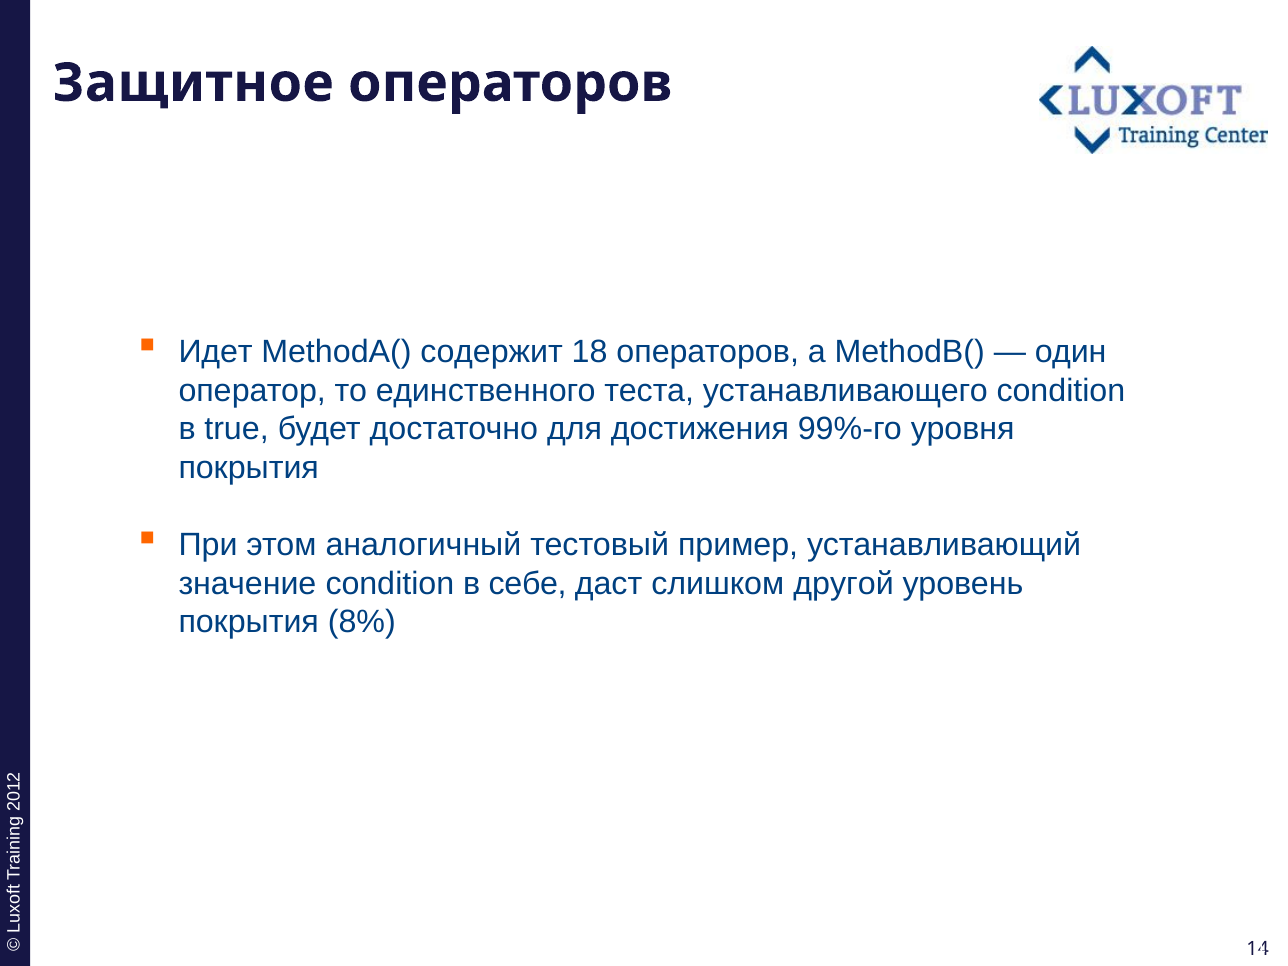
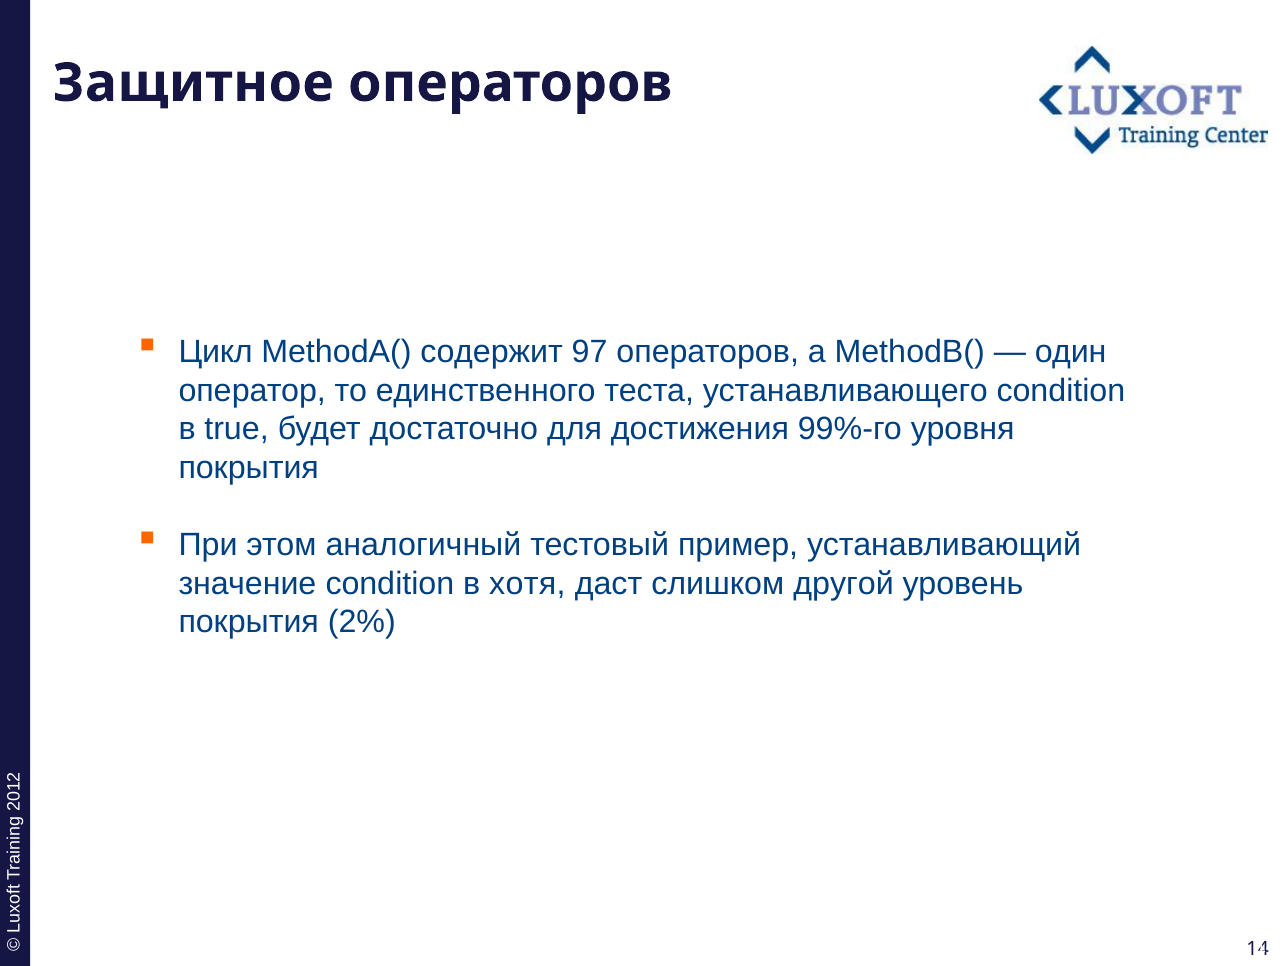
Идет: Идет -> Цикл
18: 18 -> 97
себе: себе -> хотя
8%: 8% -> 2%
